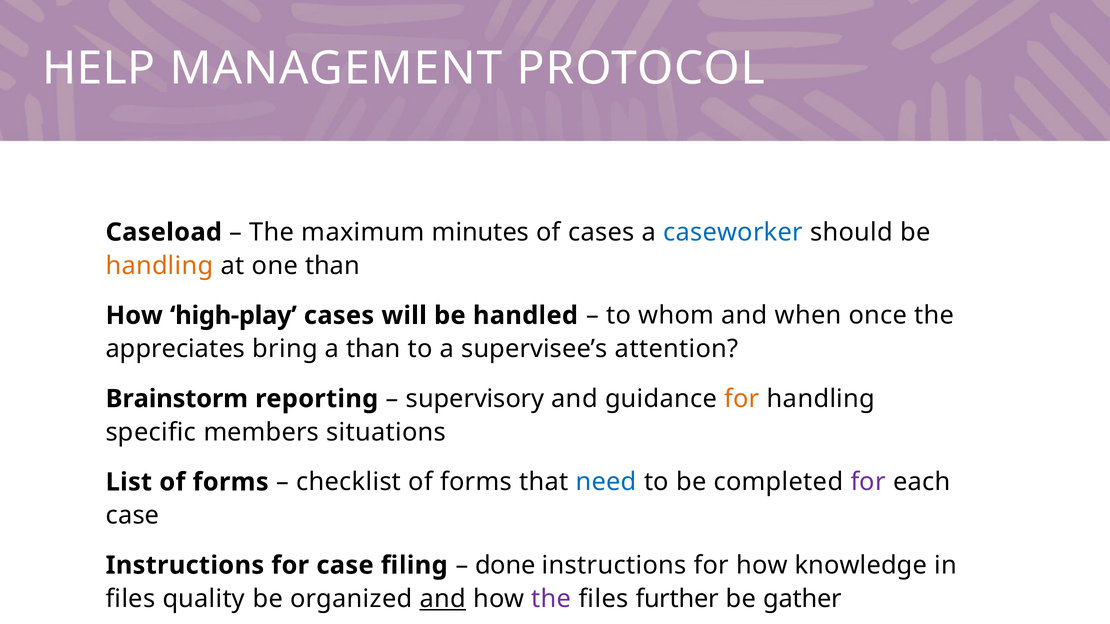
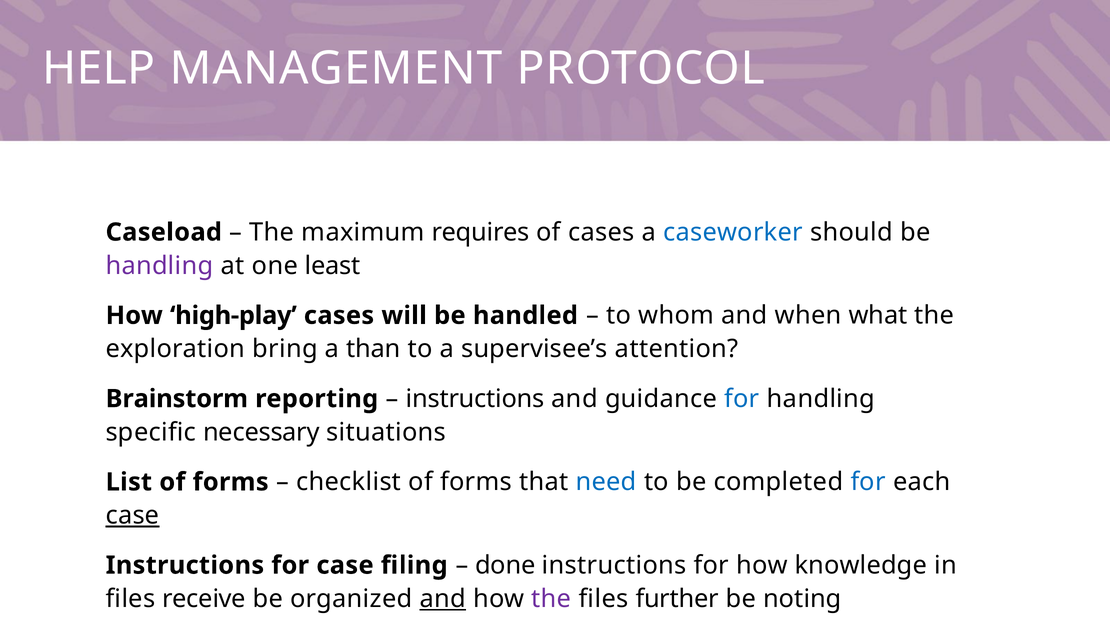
minutes: minutes -> requires
handling at (159, 266) colour: orange -> purple
one than: than -> least
once: once -> what
appreciates: appreciates -> exploration
supervisory at (475, 399): supervisory -> instructions
for at (742, 399) colour: orange -> blue
members: members -> necessary
for at (868, 482) colour: purple -> blue
case at (132, 516) underline: none -> present
quality: quality -> receive
gather: gather -> noting
